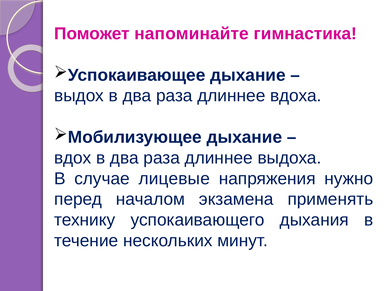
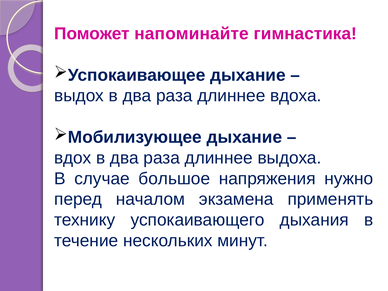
лицевые: лицевые -> большое
